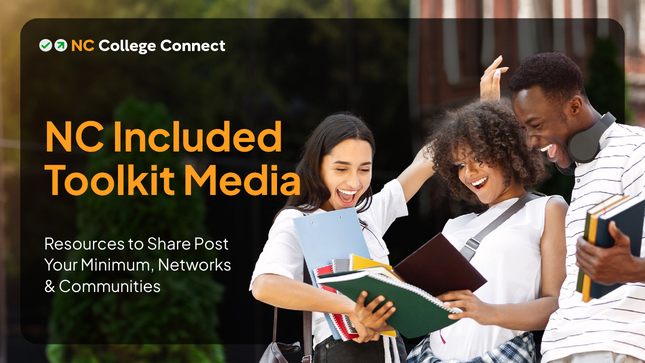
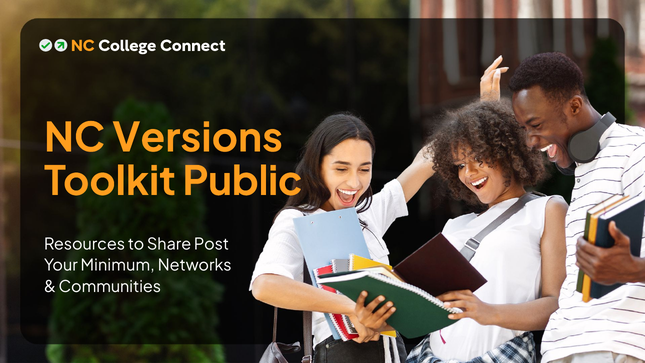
Included: Included -> Versions
Media: Media -> Public
